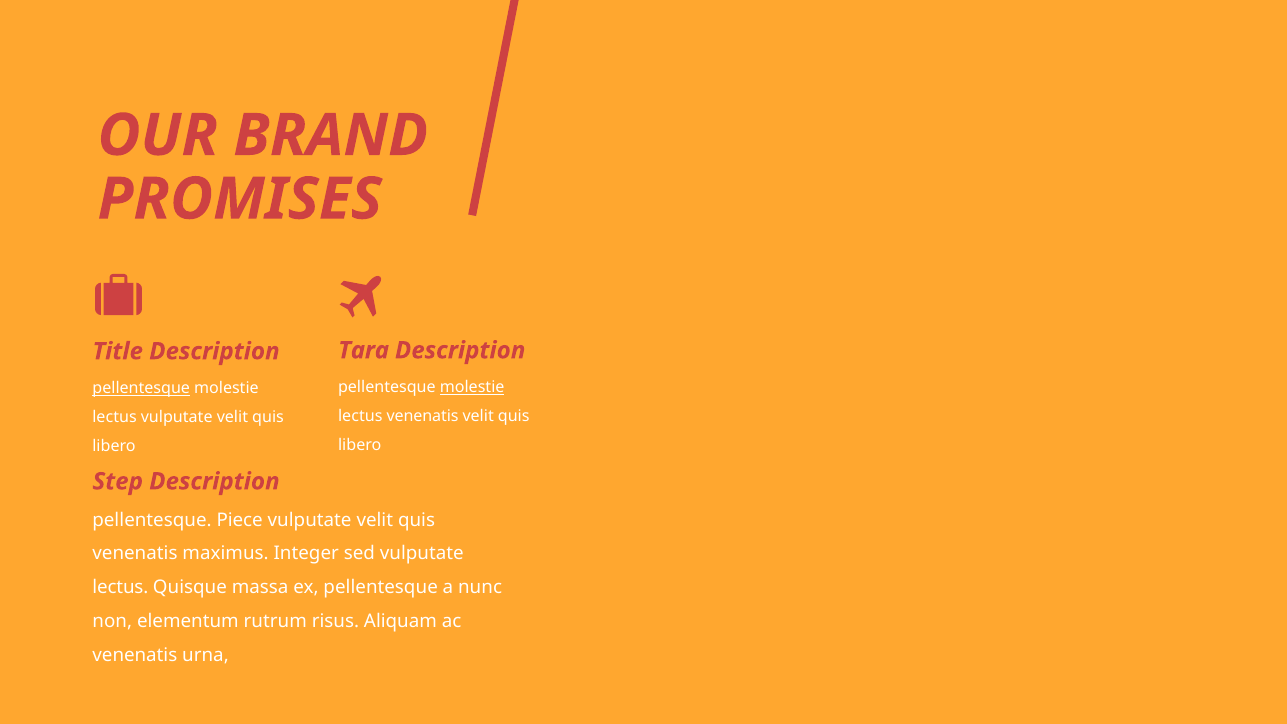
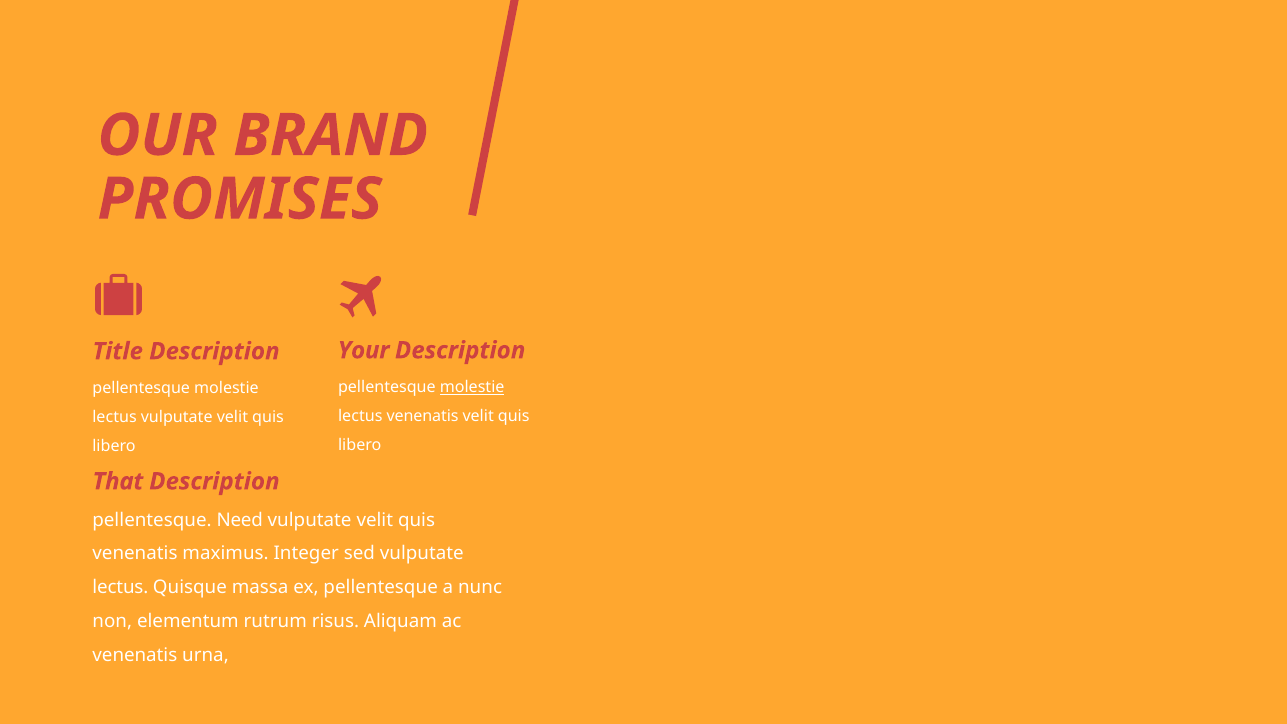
Tara: Tara -> Your
pellentesque at (141, 389) underline: present -> none
Step: Step -> That
Piece: Piece -> Need
